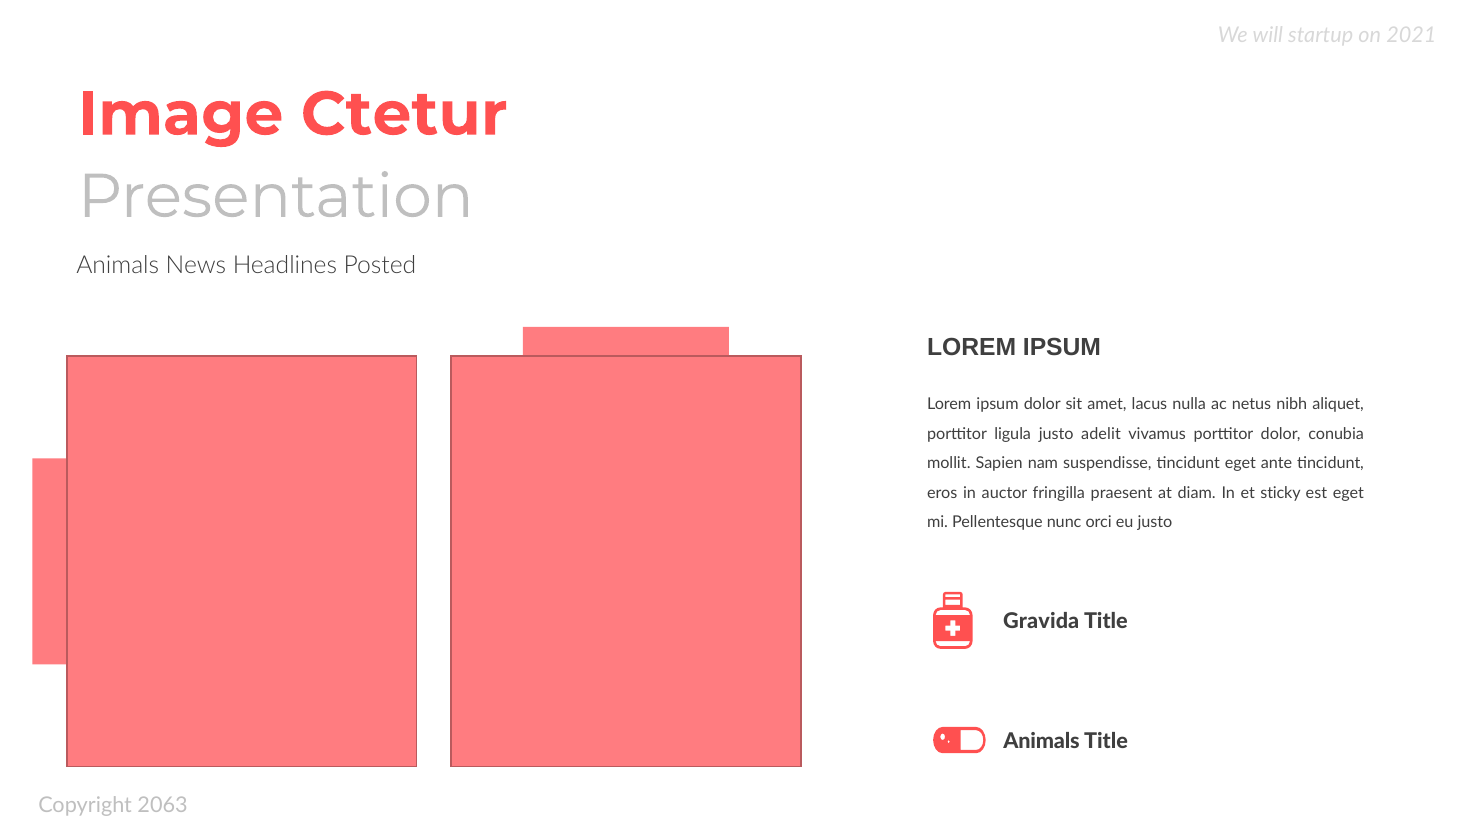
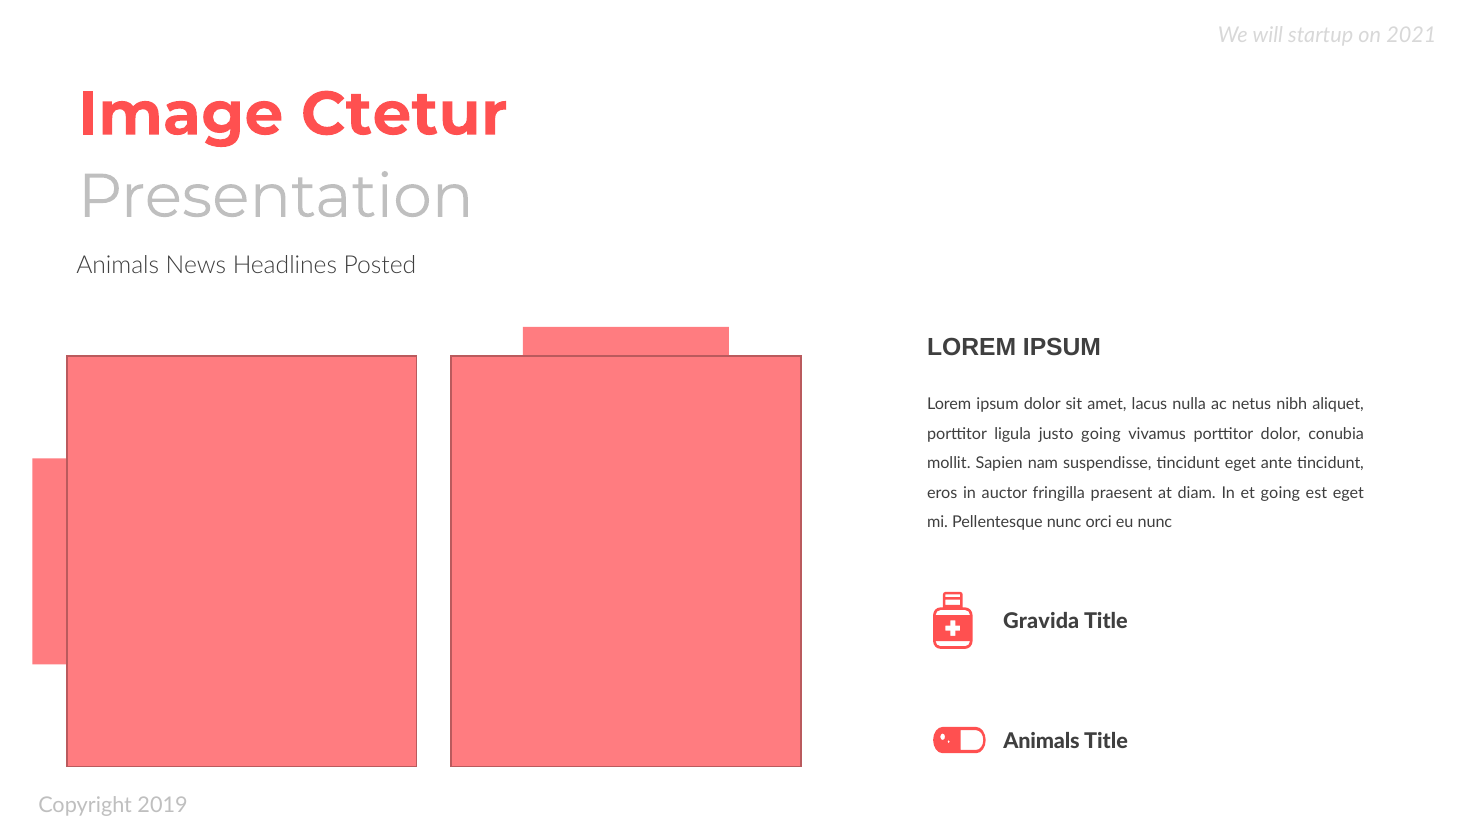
justo adelit: adelit -> going
et sticky: sticky -> going
eu justo: justo -> nunc
2063: 2063 -> 2019
